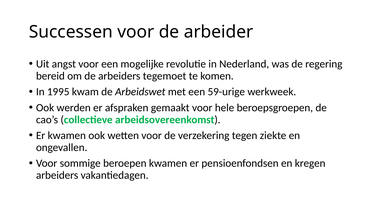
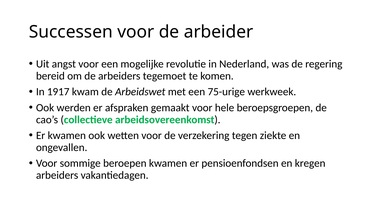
1995: 1995 -> 1917
59-urige: 59-urige -> 75-urige
